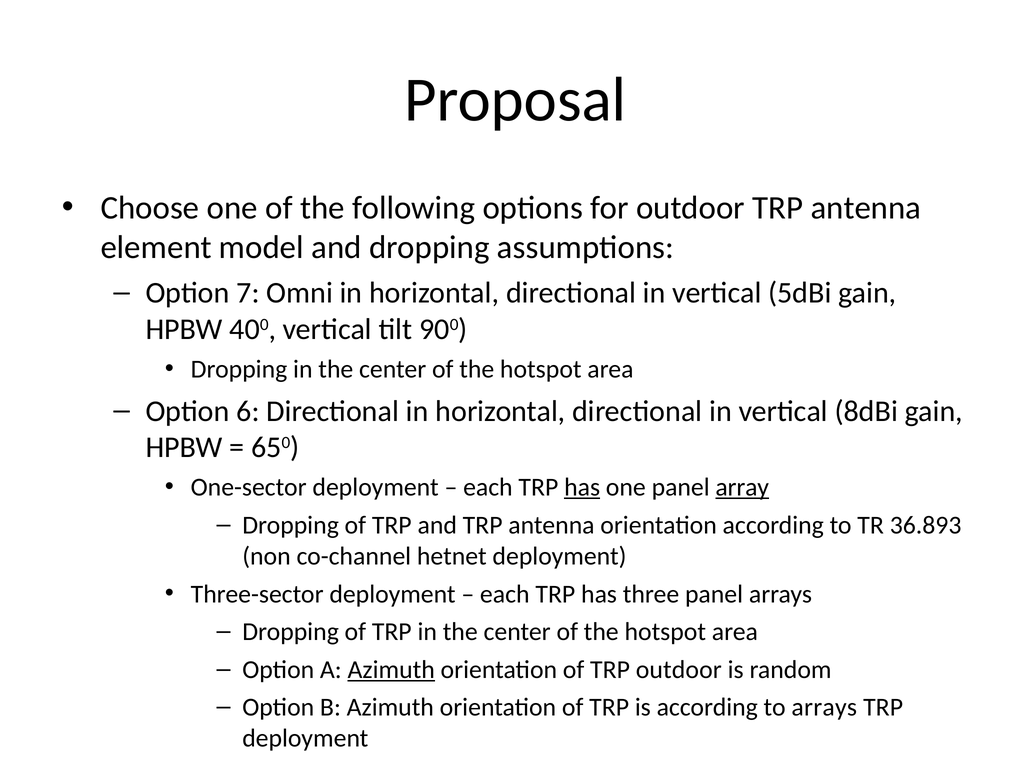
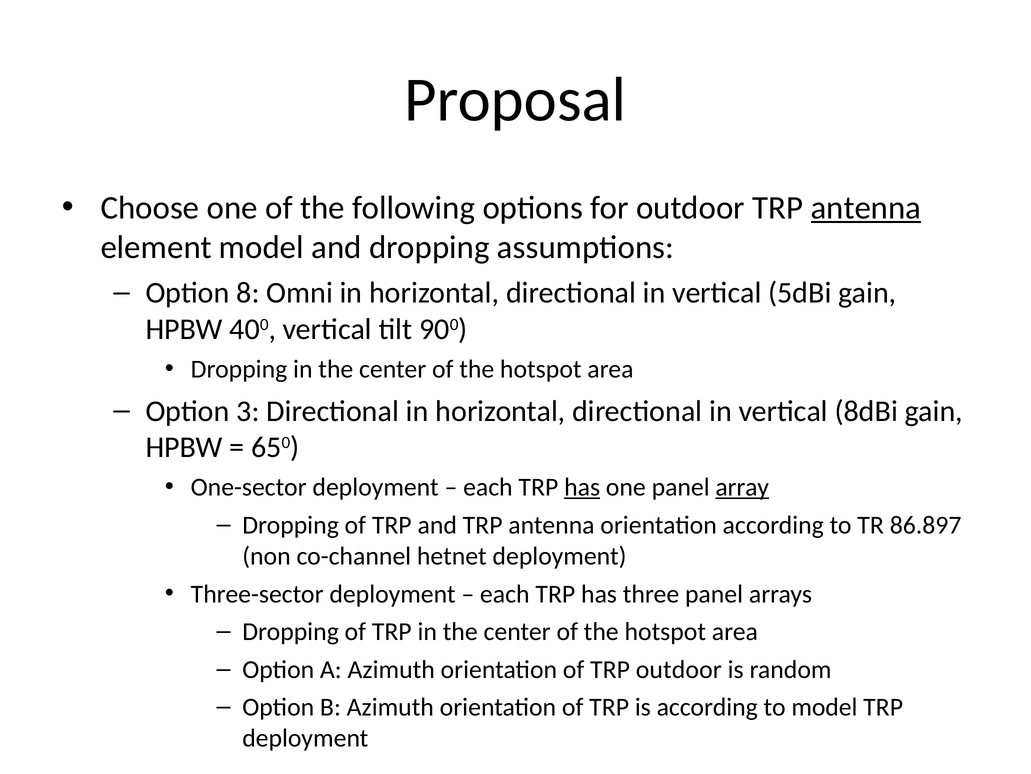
antenna at (866, 208) underline: none -> present
7: 7 -> 8
6: 6 -> 3
36.893: 36.893 -> 86.897
Azimuth at (391, 669) underline: present -> none
to arrays: arrays -> model
